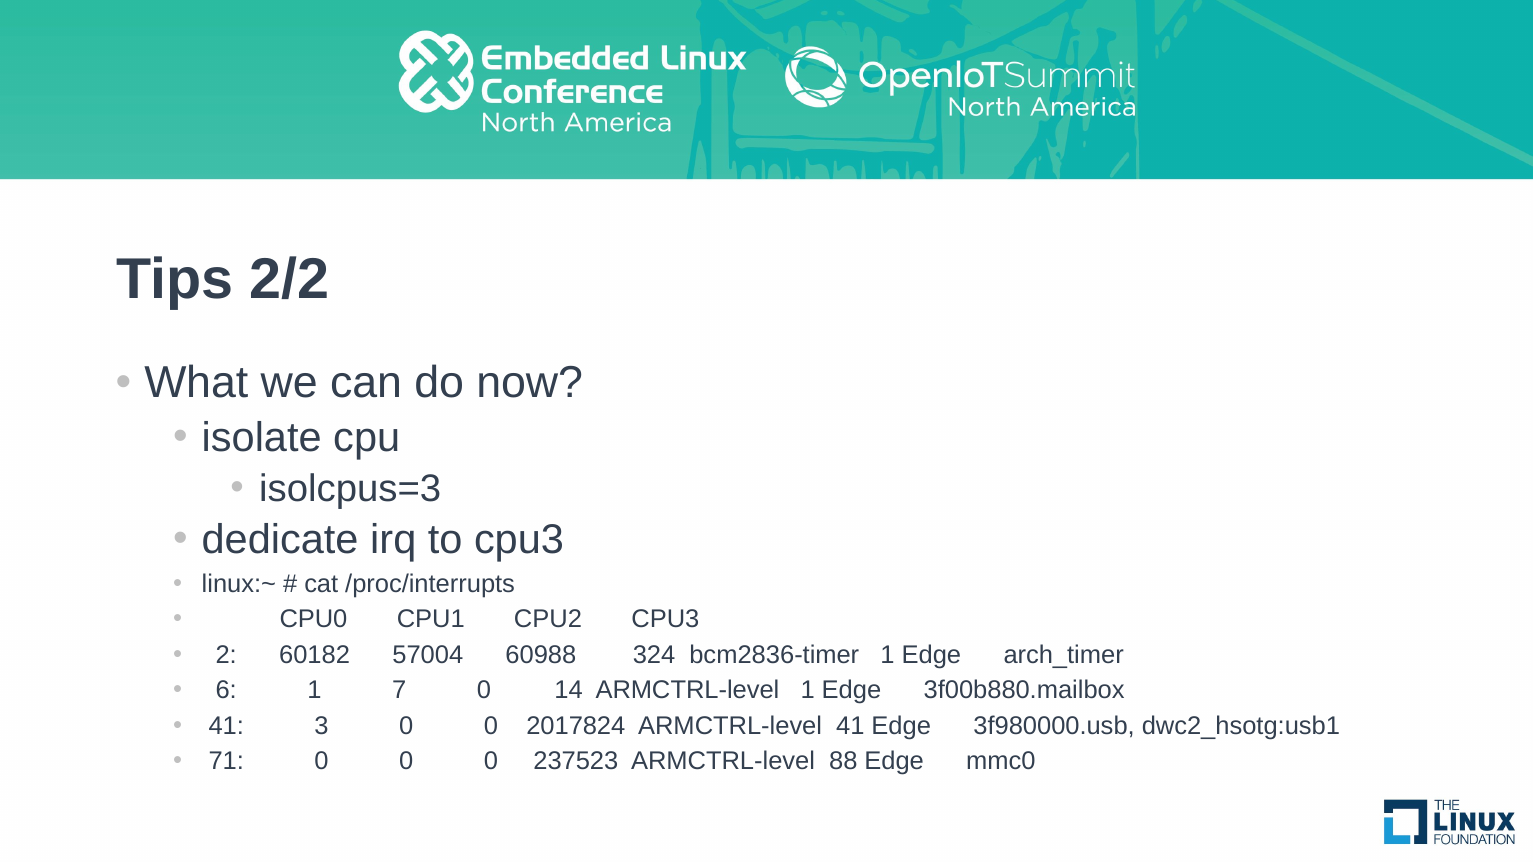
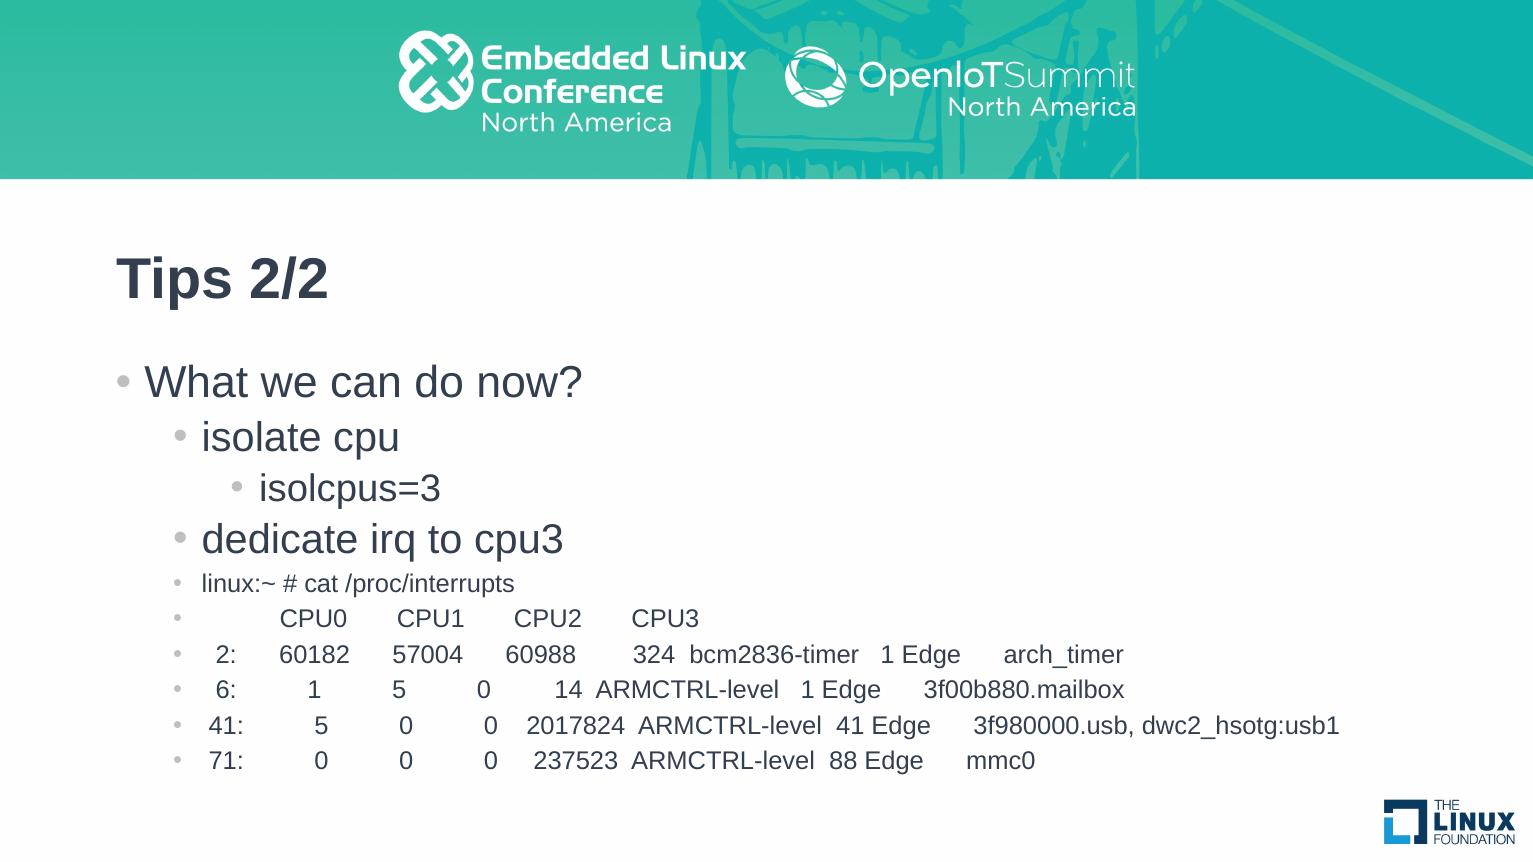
1 7: 7 -> 5
41 3: 3 -> 5
